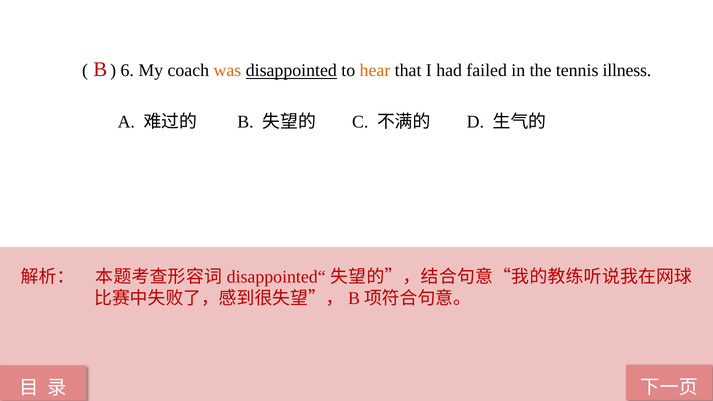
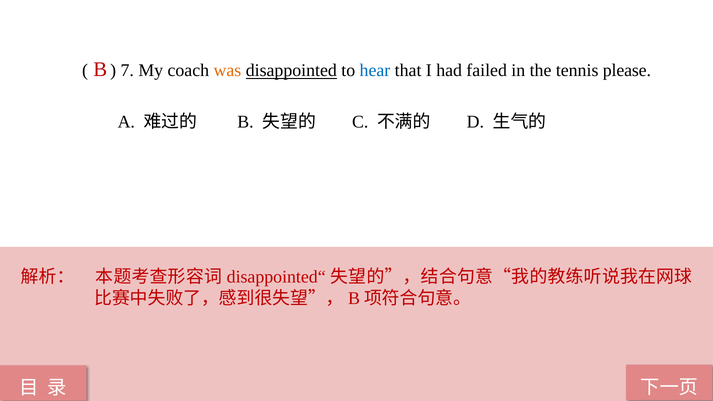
6: 6 -> 7
hear colour: orange -> blue
illness: illness -> please
